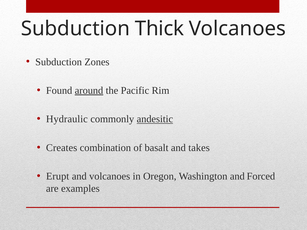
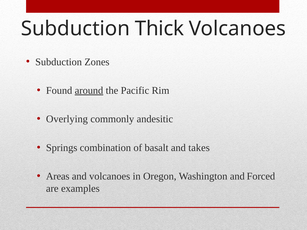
Hydraulic: Hydraulic -> Overlying
andesitic underline: present -> none
Creates: Creates -> Springs
Erupt: Erupt -> Areas
